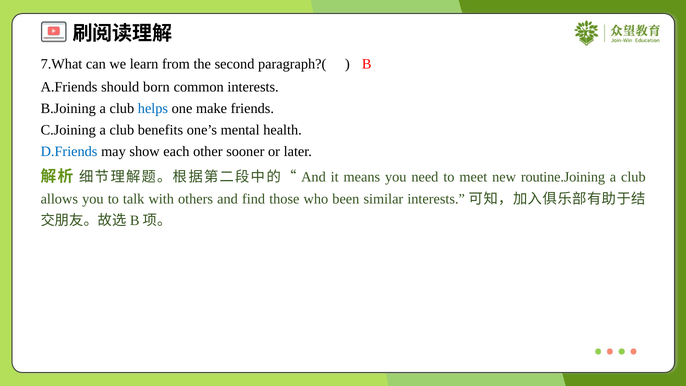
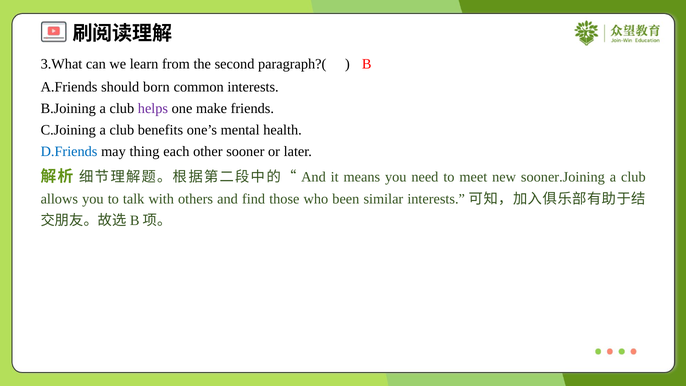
7.What: 7.What -> 3.What
helps colour: blue -> purple
show: show -> thing
routine.Joining: routine.Joining -> sooner.Joining
